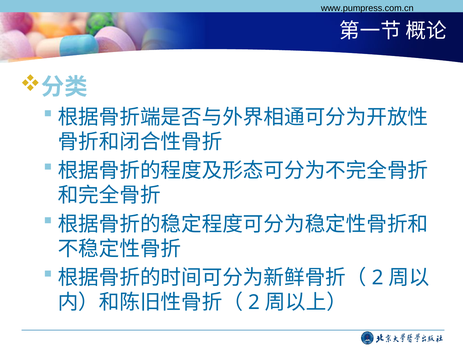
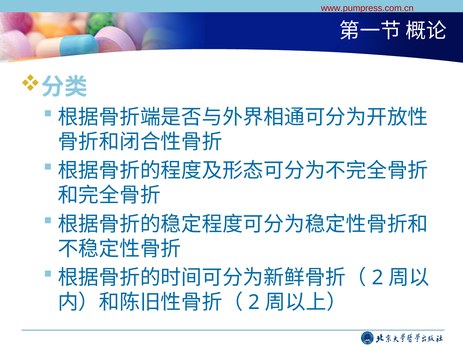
www.pumpress.com.cn colour: black -> red
